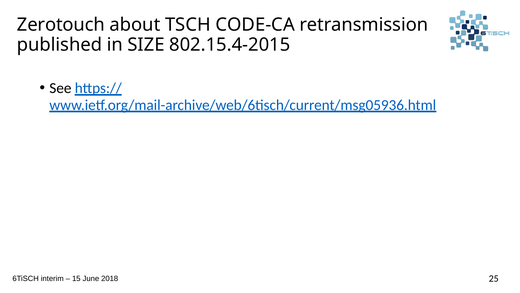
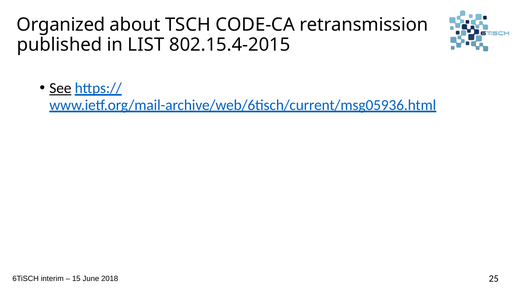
Zerotouch: Zerotouch -> Organized
SIZE: SIZE -> LIST
See underline: none -> present
